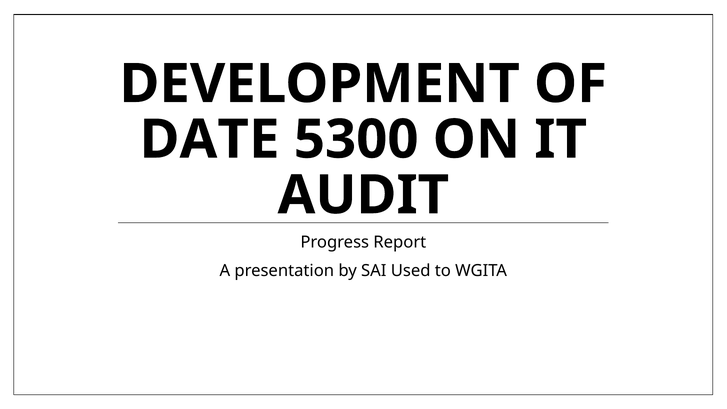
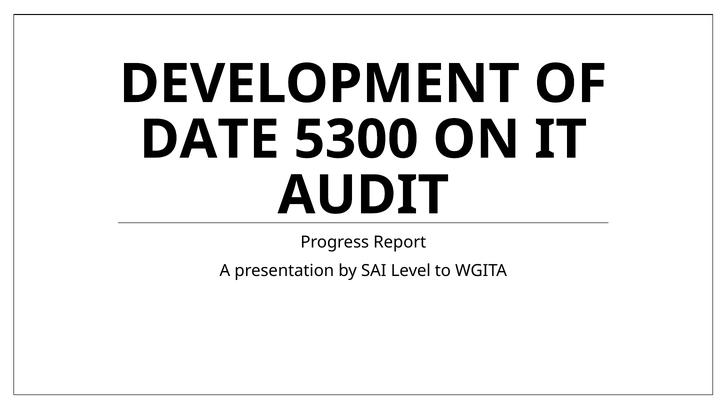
Used: Used -> Level
